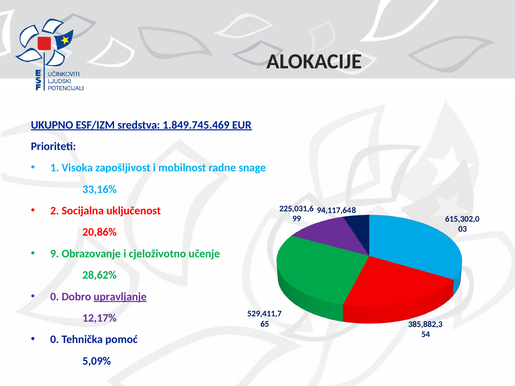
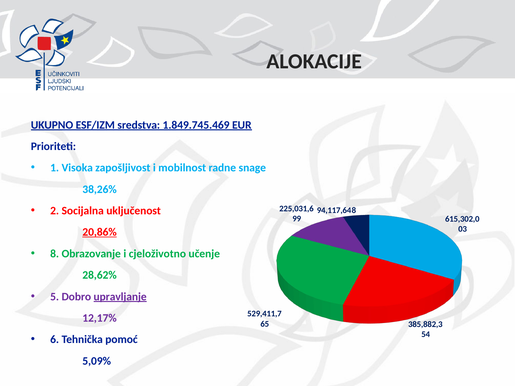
33,16%: 33,16% -> 38,26%
20,86% underline: none -> present
9: 9 -> 8
0 at (55, 297): 0 -> 5
0 at (55, 340): 0 -> 6
